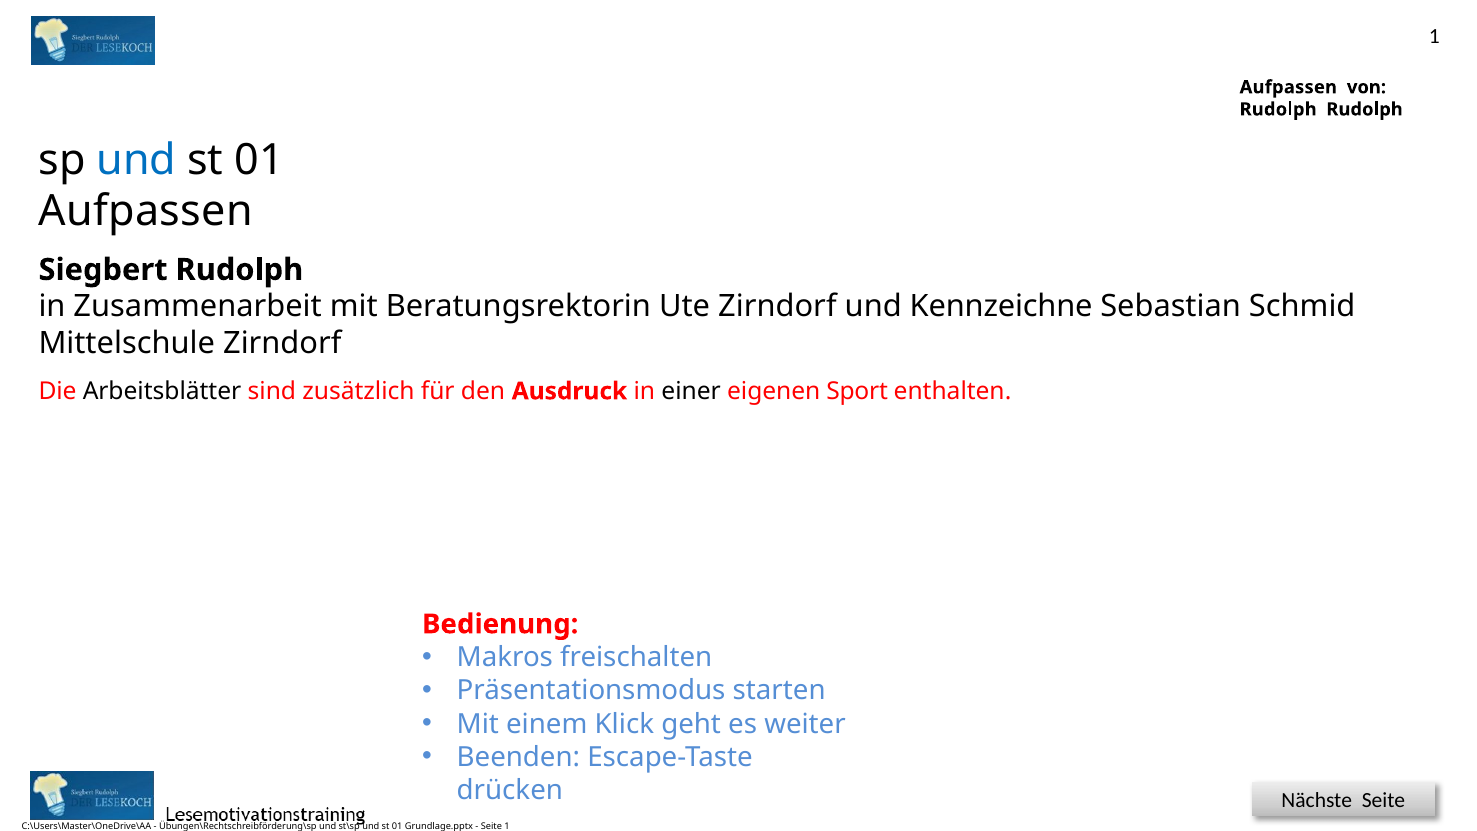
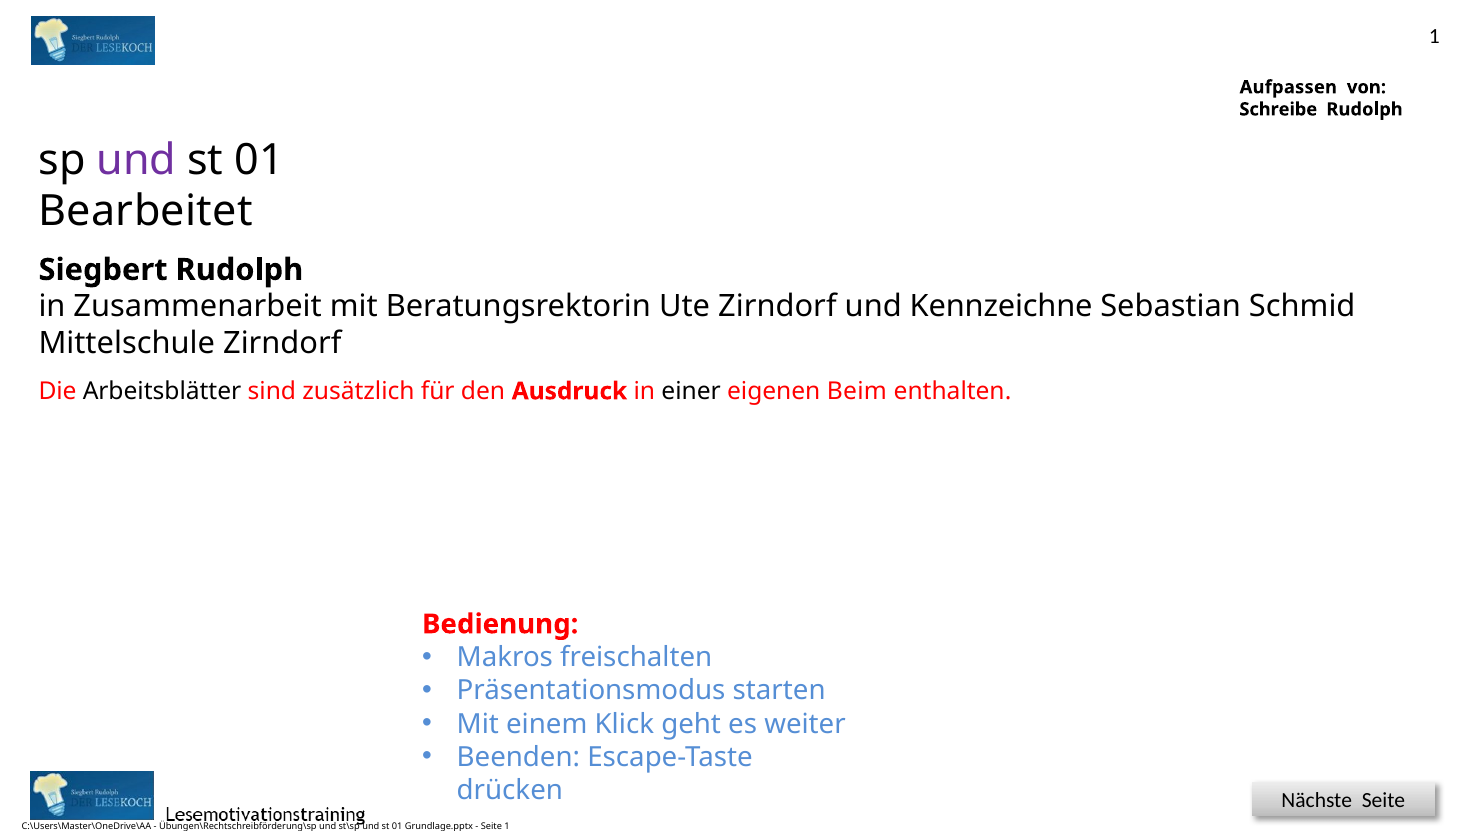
Rudolph at (1278, 109): Rudolph -> Schreibe
und at (137, 160) colour: blue -> purple
Aufpassen at (146, 212): Aufpassen -> Bearbeitet
Sport: Sport -> Beim
